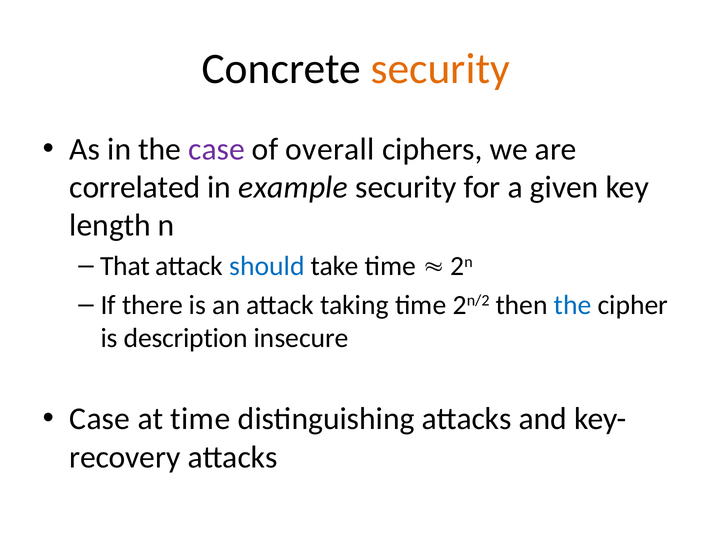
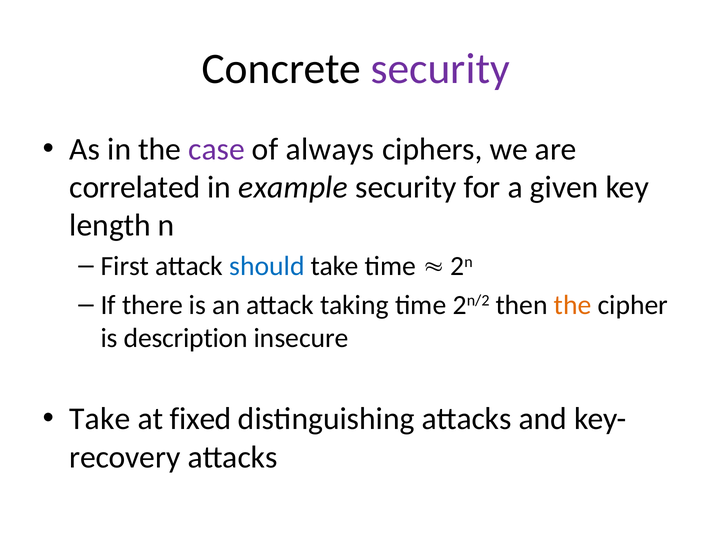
security at (440, 69) colour: orange -> purple
overall: overall -> always
That: That -> First
the at (573, 305) colour: blue -> orange
Case at (100, 419): Case -> Take
at time: time -> fixed
